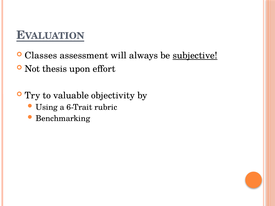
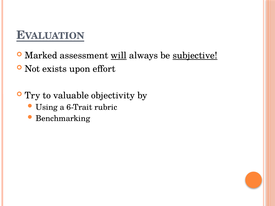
Classes: Classes -> Marked
will underline: none -> present
thesis: thesis -> exists
